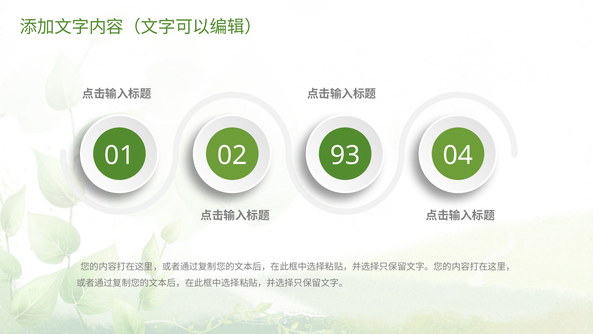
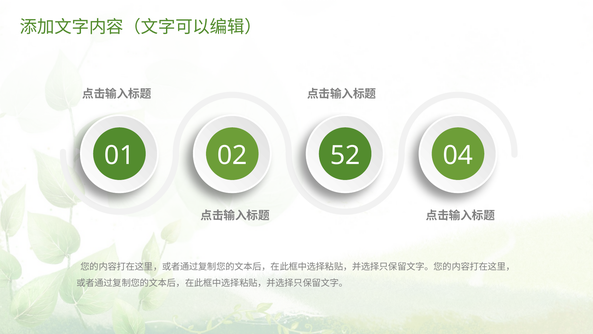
93: 93 -> 52
